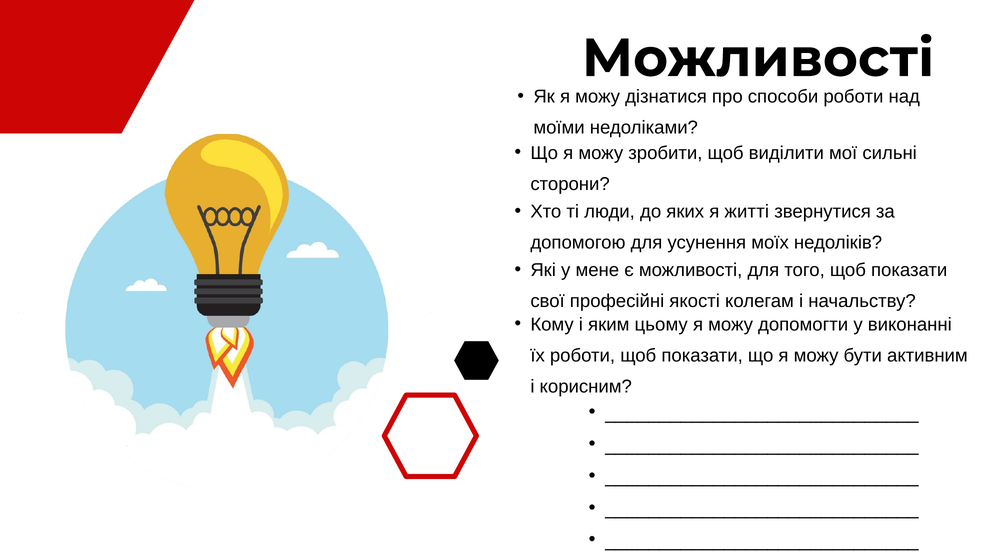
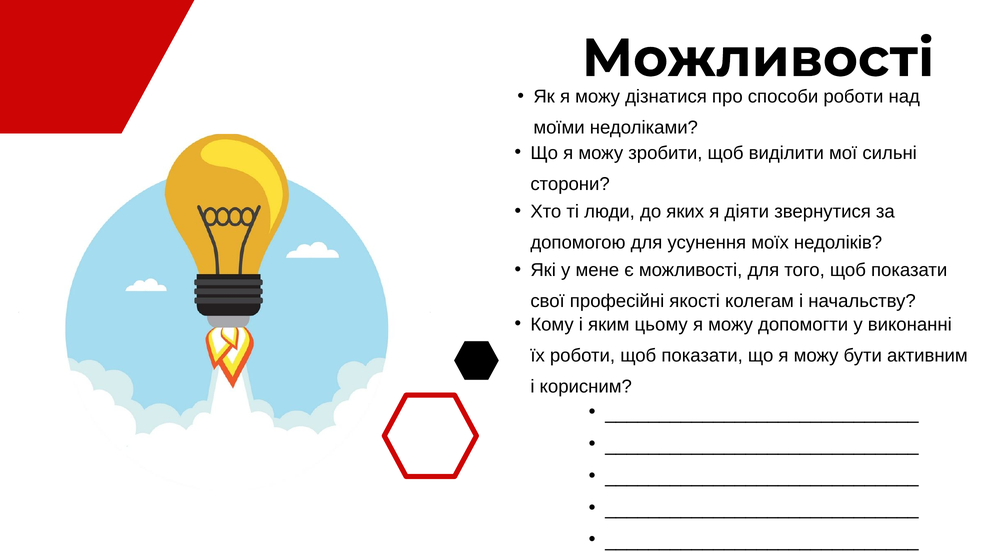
житті: житті -> діяти
